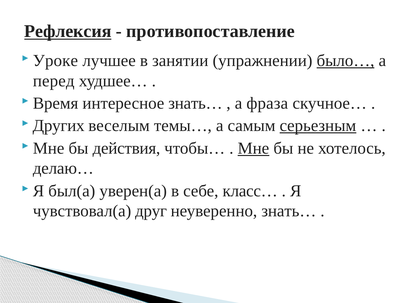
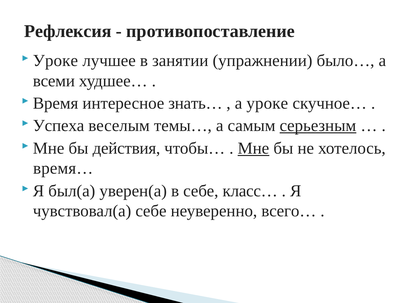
Рефлексия underline: present -> none
было… underline: present -> none
перед: перед -> всеми
а фраза: фраза -> уроке
Других: Других -> Успеха
делаю…: делаю… -> время…
чувствовал(а друг: друг -> себе
неуверенно знать…: знать… -> всего…
